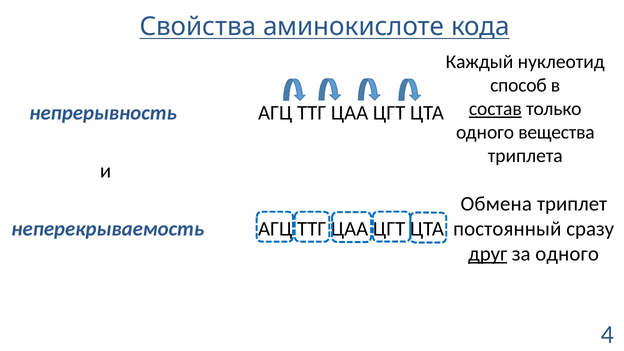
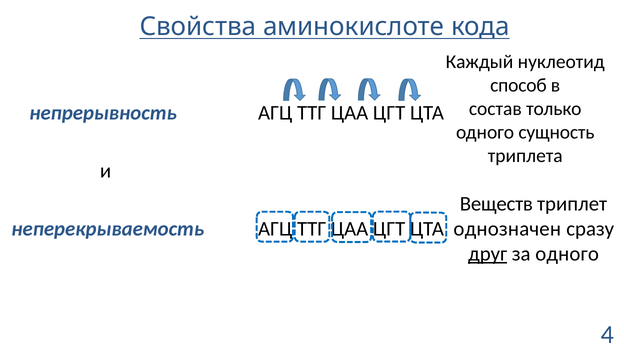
состав underline: present -> none
вещества: вещества -> сущность
Обмена: Обмена -> Веществ
постоянный: постоянный -> однозначен
